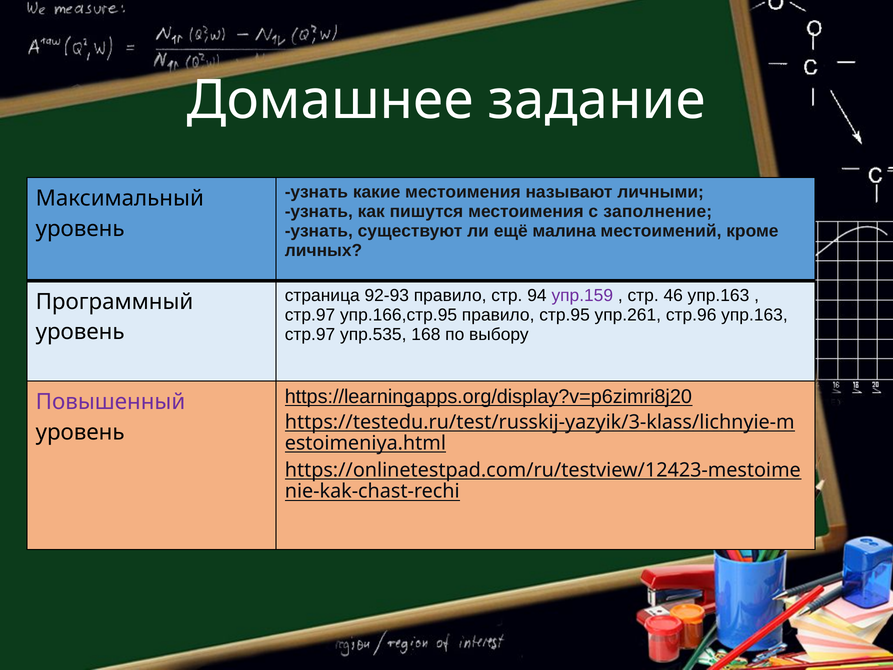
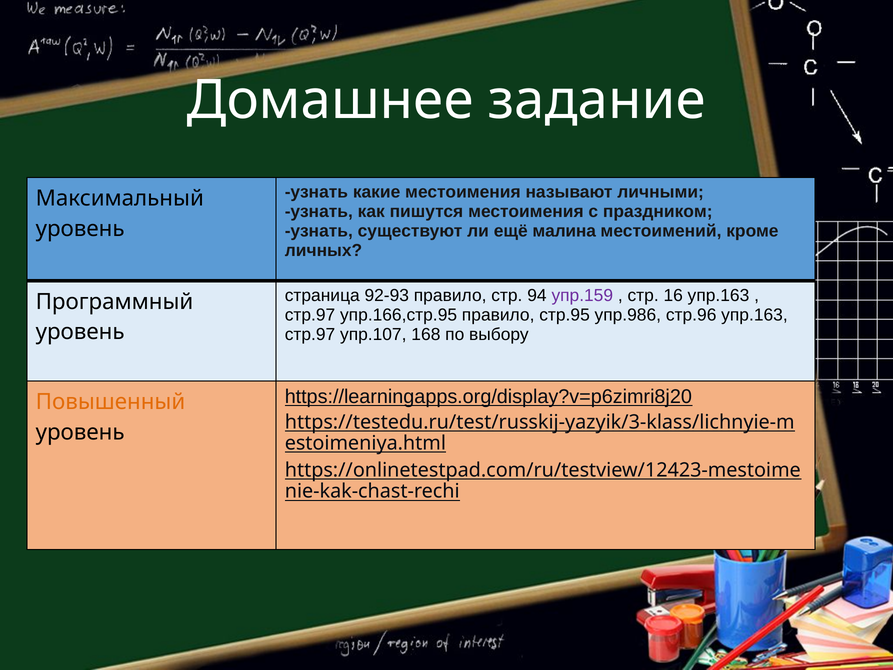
заполнение: заполнение -> праздником
46: 46 -> 16
упр.261: упр.261 -> упр.986
упр.535: упр.535 -> упр.107
Повышенный colour: purple -> orange
